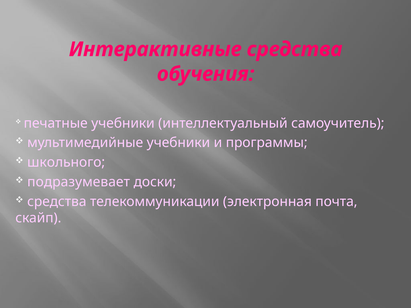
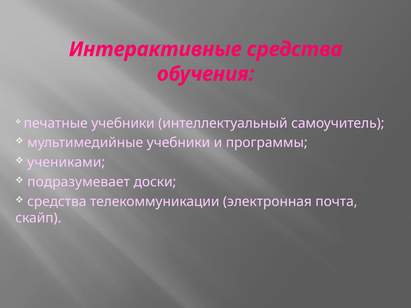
школьного: школьного -> учениками
